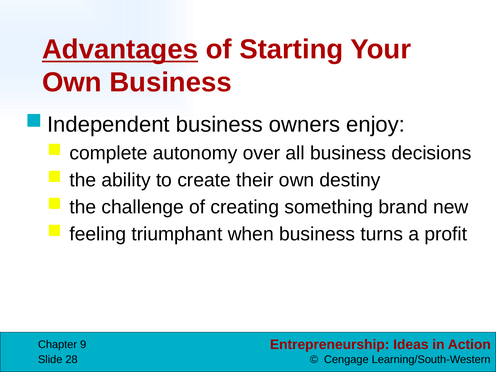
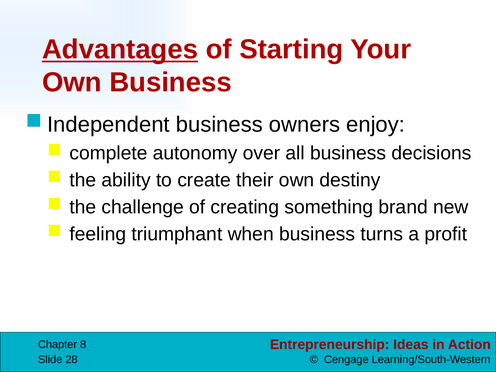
9: 9 -> 8
